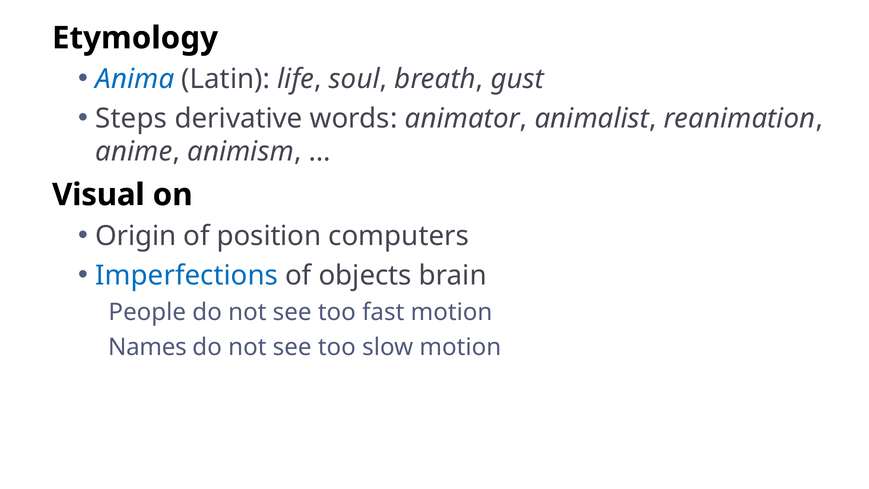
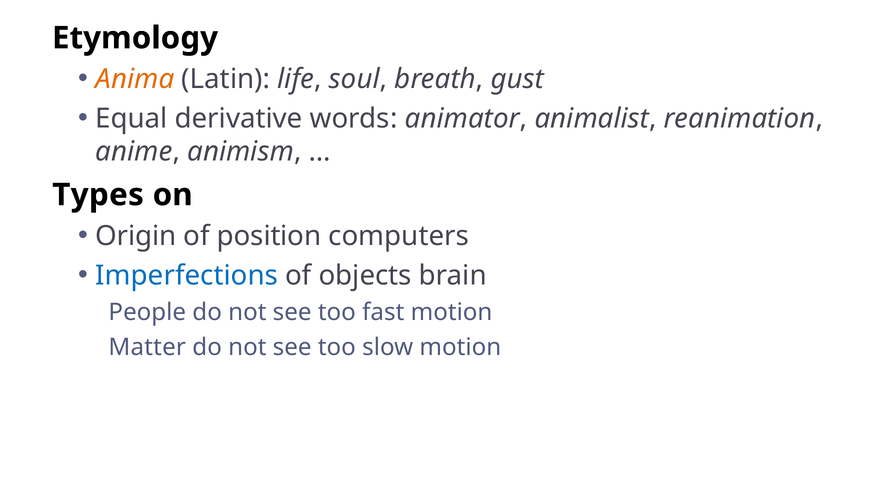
Anima colour: blue -> orange
Steps: Steps -> Equal
Visual: Visual -> Types
Names: Names -> Matter
